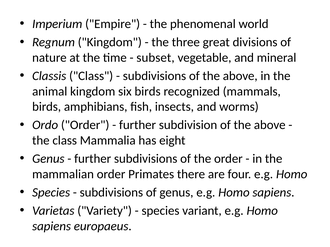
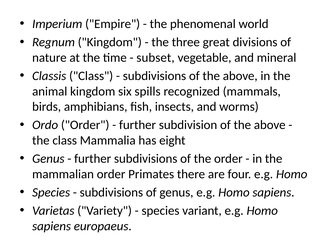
six birds: birds -> spills
